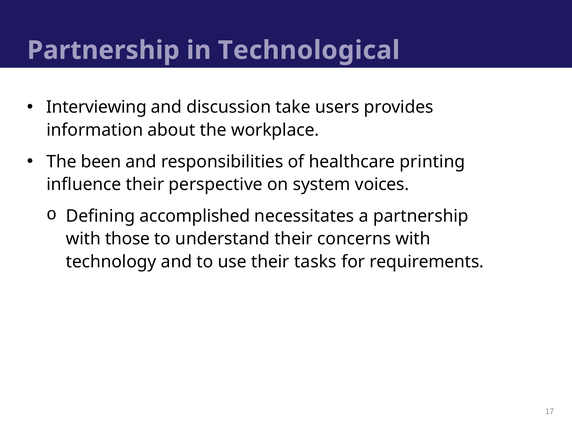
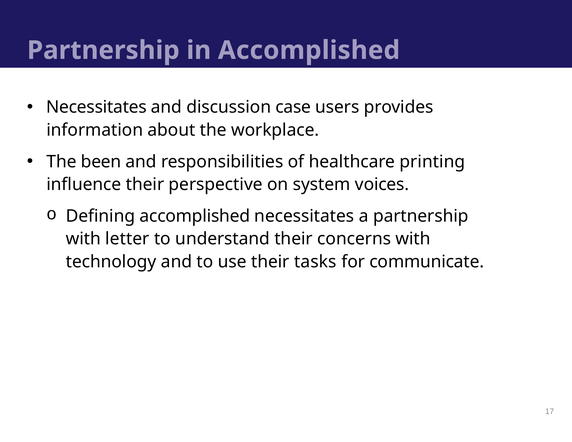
in Technological: Technological -> Accomplished
Interviewing at (96, 107): Interviewing -> Necessitates
take: take -> case
those: those -> letter
requirements: requirements -> communicate
